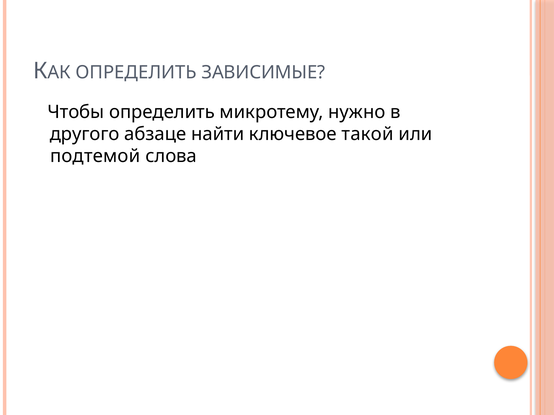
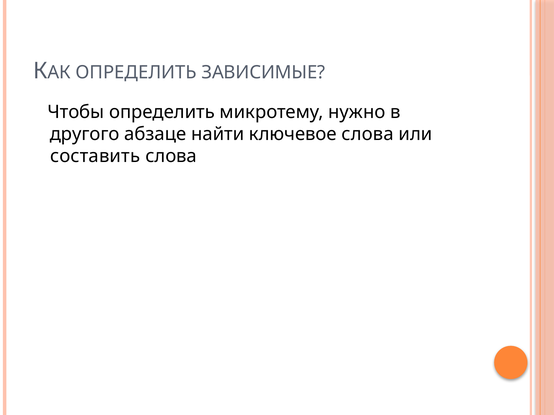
ключевое такой: такой -> слова
подтемой: подтемой -> составить
